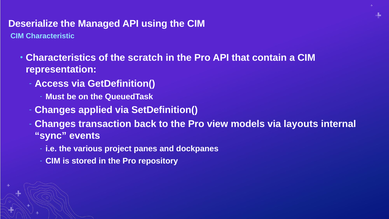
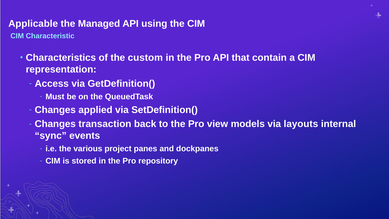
Deserialize: Deserialize -> Applicable
scratch: scratch -> custom
